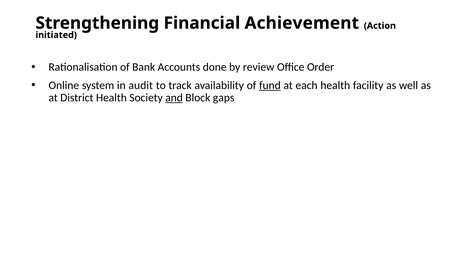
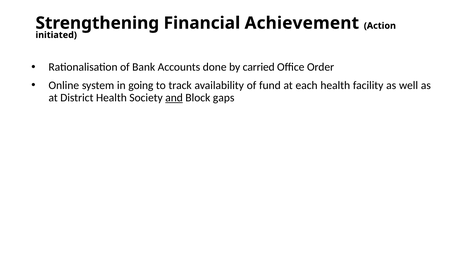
review: review -> carried
audit: audit -> going
fund underline: present -> none
